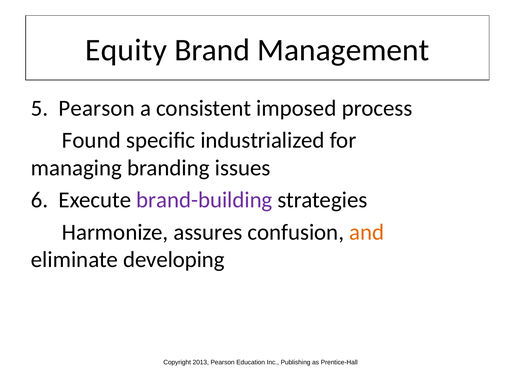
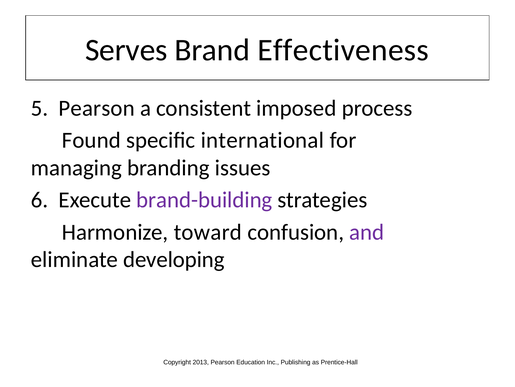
Equity: Equity -> Serves
Management: Management -> Effectiveness
industrialized: industrialized -> international
assures: assures -> toward
and colour: orange -> purple
